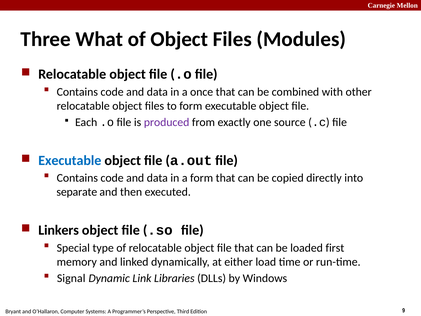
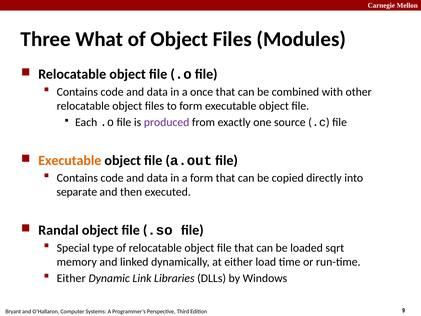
Executable at (70, 160) colour: blue -> orange
Linkers: Linkers -> Randal
first: first -> sqrt
Signal at (71, 278): Signal -> Either
